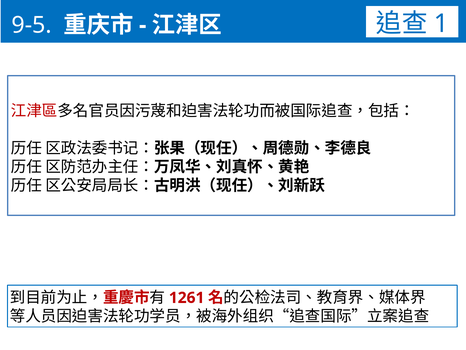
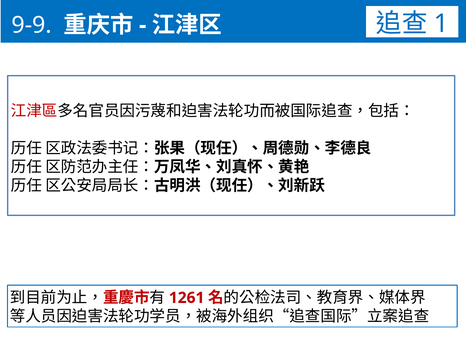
9-5: 9-5 -> 9-9
